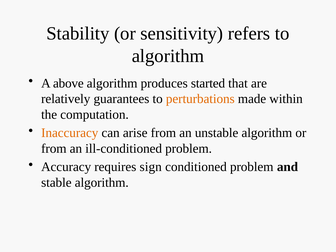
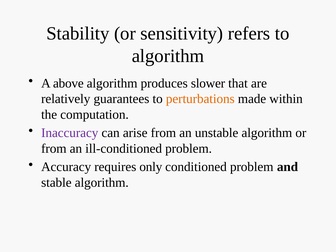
started: started -> slower
Inaccuracy colour: orange -> purple
sign: sign -> only
